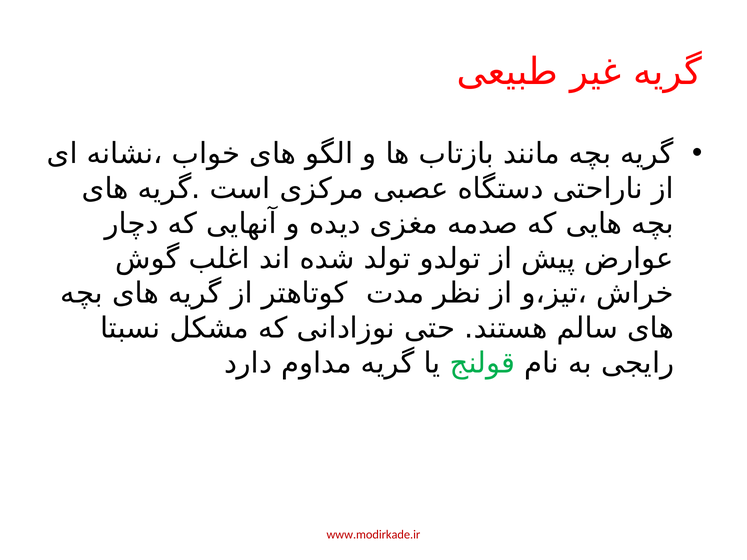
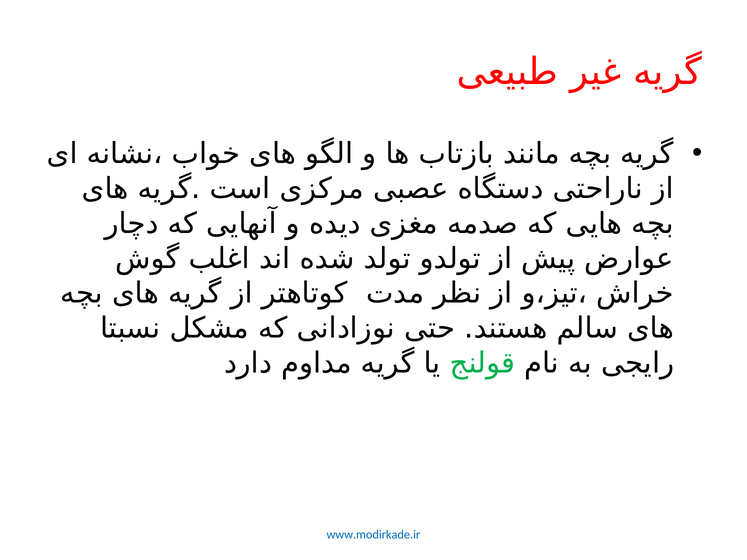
www.modirkade.ir colour: red -> blue
